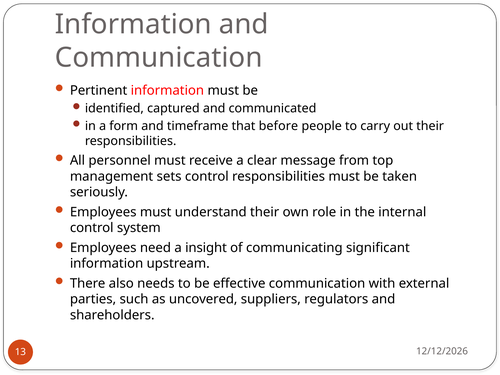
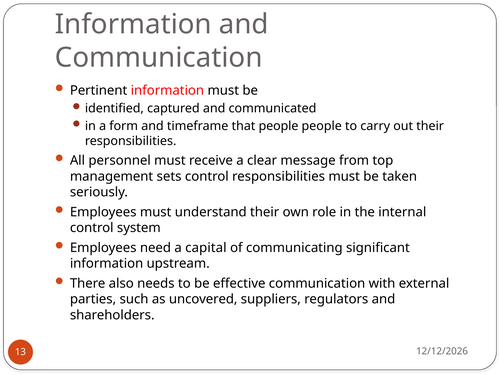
that before: before -> people
insight: insight -> capital
